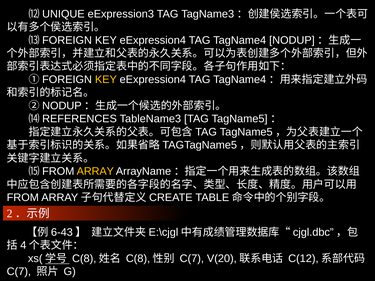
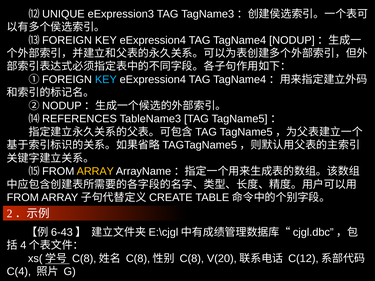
KEY at (106, 80) colour: yellow -> light blue
C(7 at (192, 259): C(7 -> C(8
C(7 at (19, 272): C(7 -> C(4
